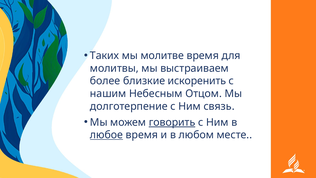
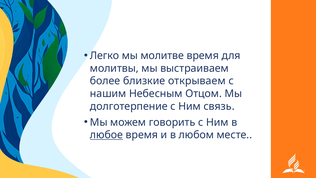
Таких: Таких -> Легко
искоренить: искоренить -> открываем
говорить underline: present -> none
